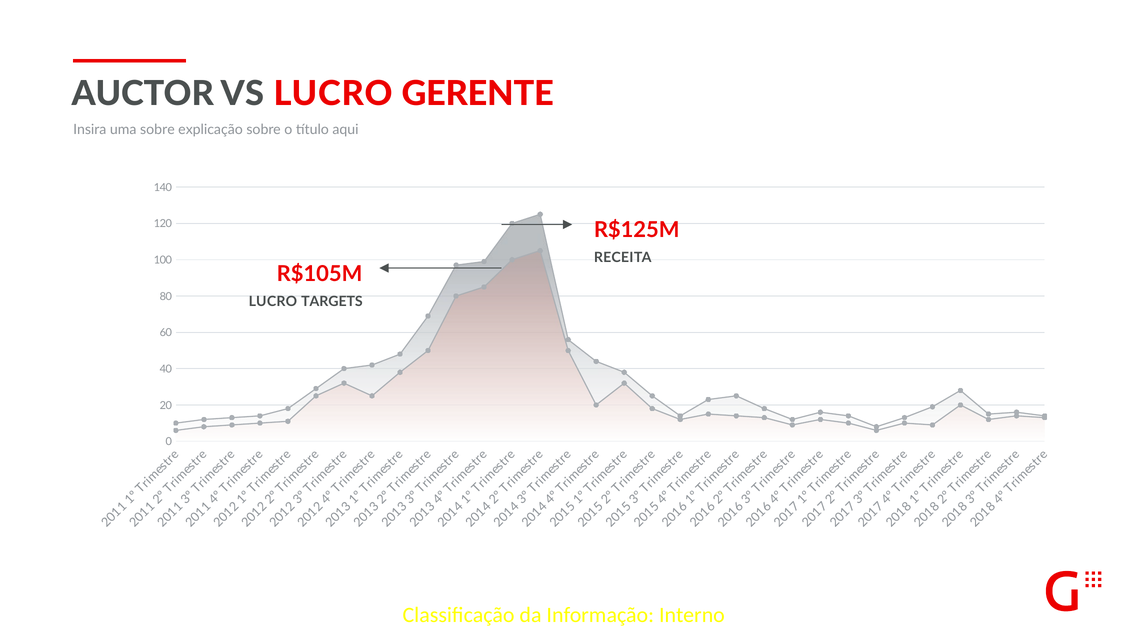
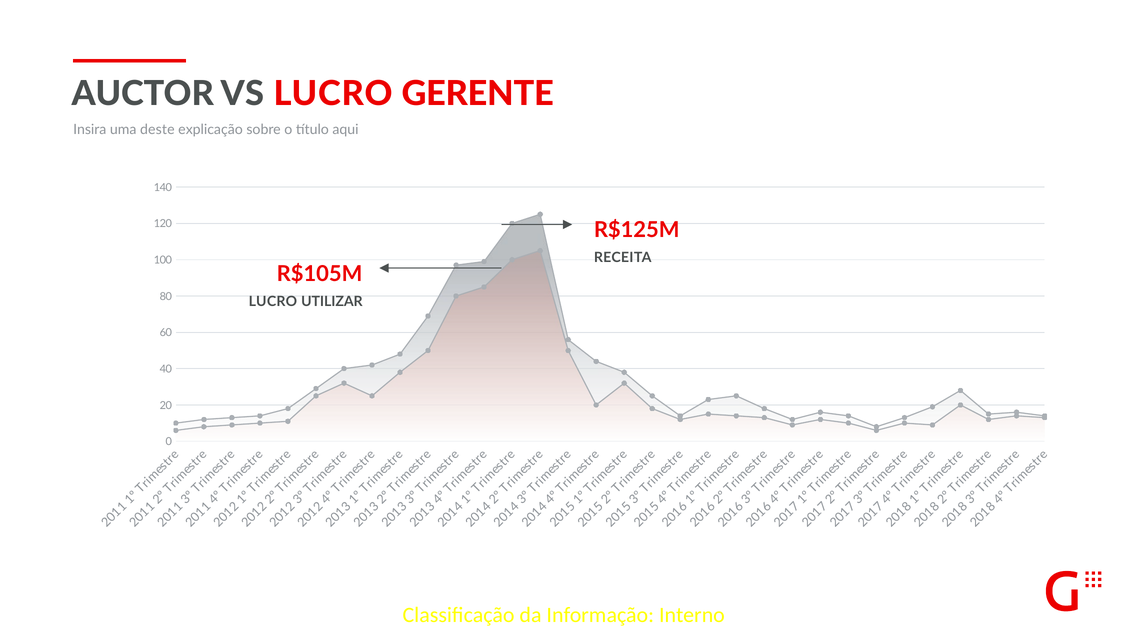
uma sobre: sobre -> deste
TARGETS: TARGETS -> UTILIZAR
